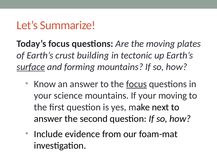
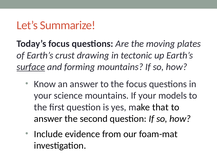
building: building -> drawing
focus at (136, 84) underline: present -> none
your moving: moving -> models
next: next -> that
